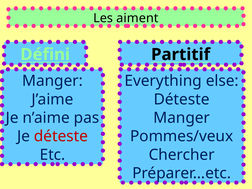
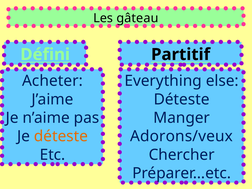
aiment: aiment -> gâteau
Manger at (52, 81): Manger -> Acheter
déteste at (61, 136) colour: red -> orange
Pommes/veux: Pommes/veux -> Adorons/veux
